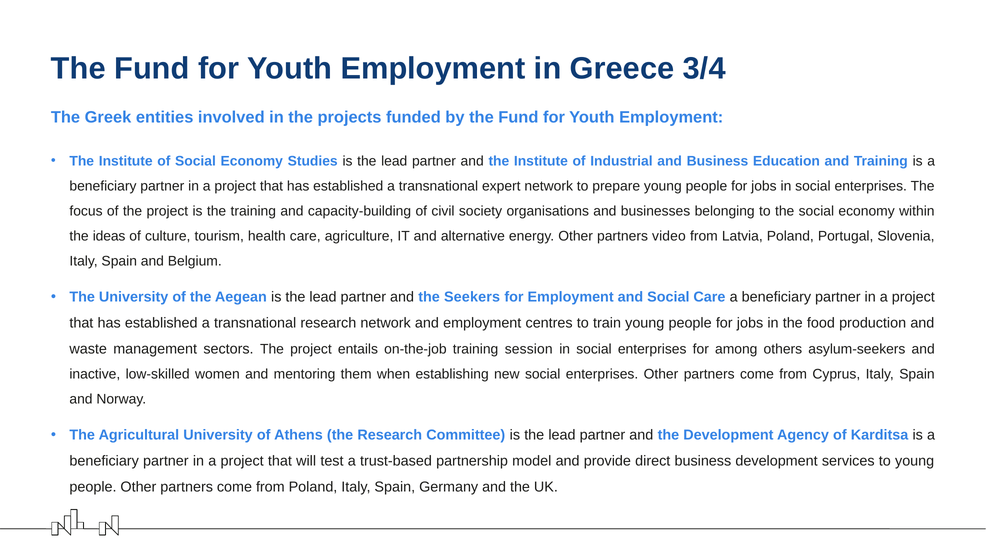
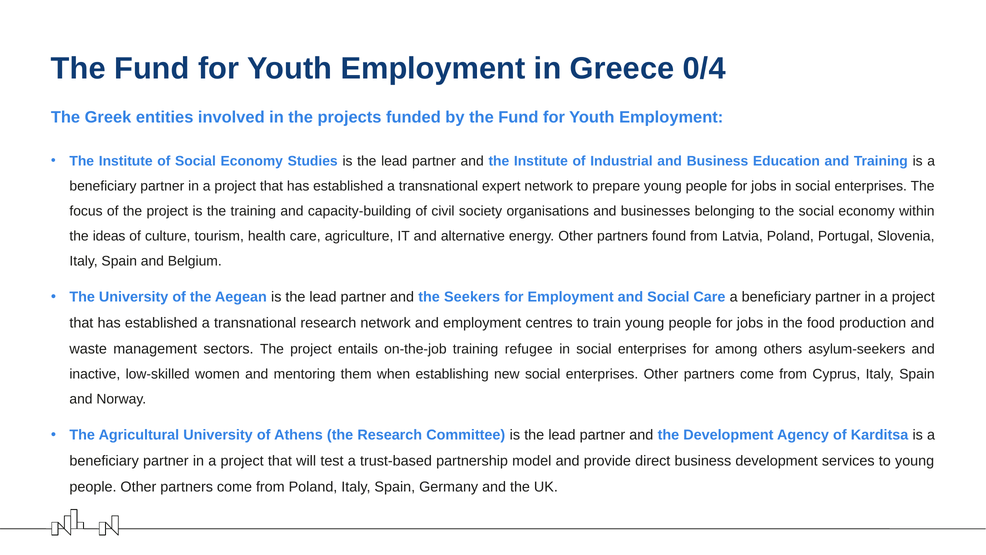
3/4: 3/4 -> 0/4
video: video -> found
session: session -> refugee
